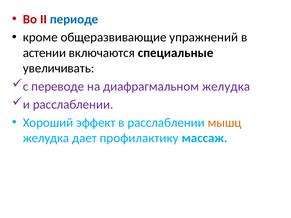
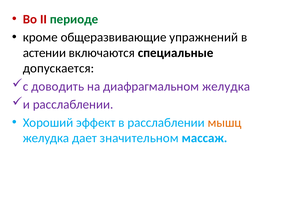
периоде colour: blue -> green
увеличивать: увеличивать -> допускается
переводе: переводе -> доводить
профилактику: профилактику -> значительном
